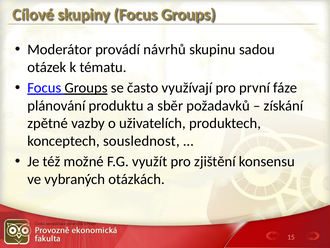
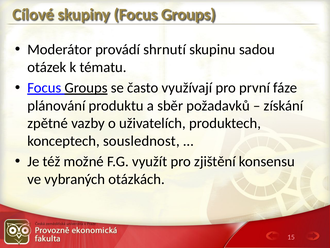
návrhů: návrhů -> shrnutí
